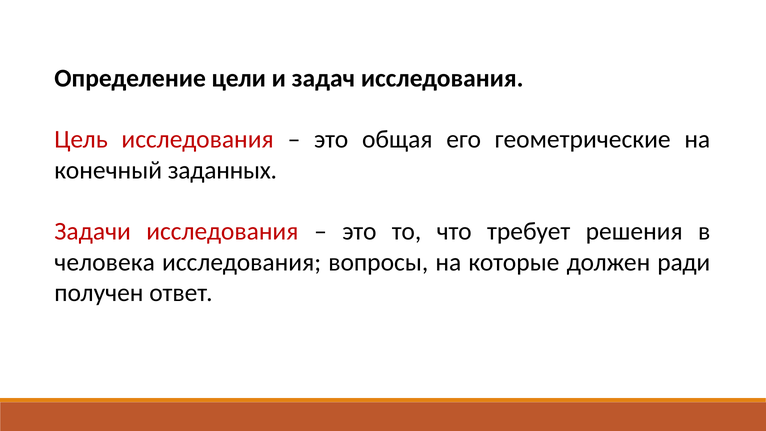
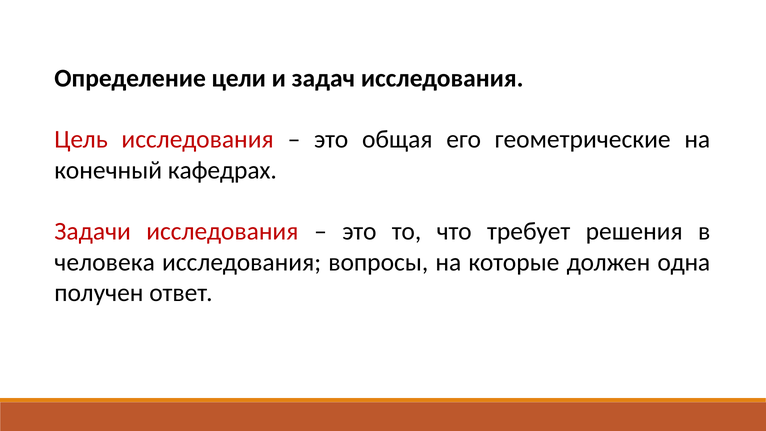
заданных: заданных -> кафедрах
ради: ради -> одна
